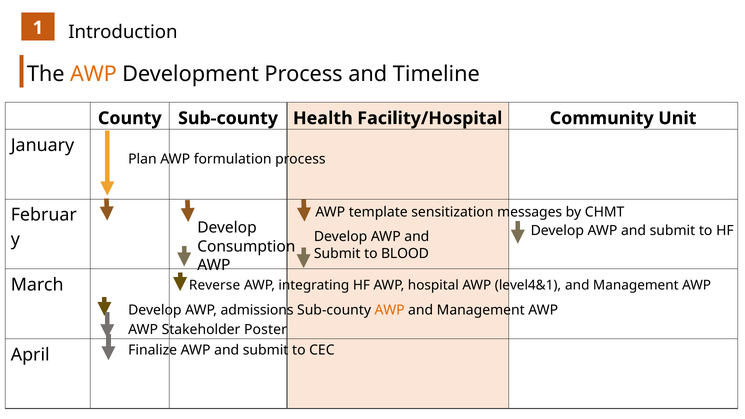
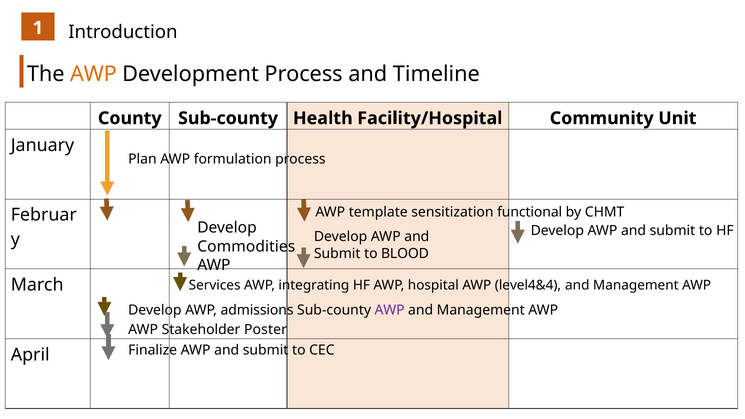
messages: messages -> functional
Consumption: Consumption -> Commodities
Reverse: Reverse -> Services
level4&1: level4&1 -> level4&4
AWP at (390, 310) colour: orange -> purple
